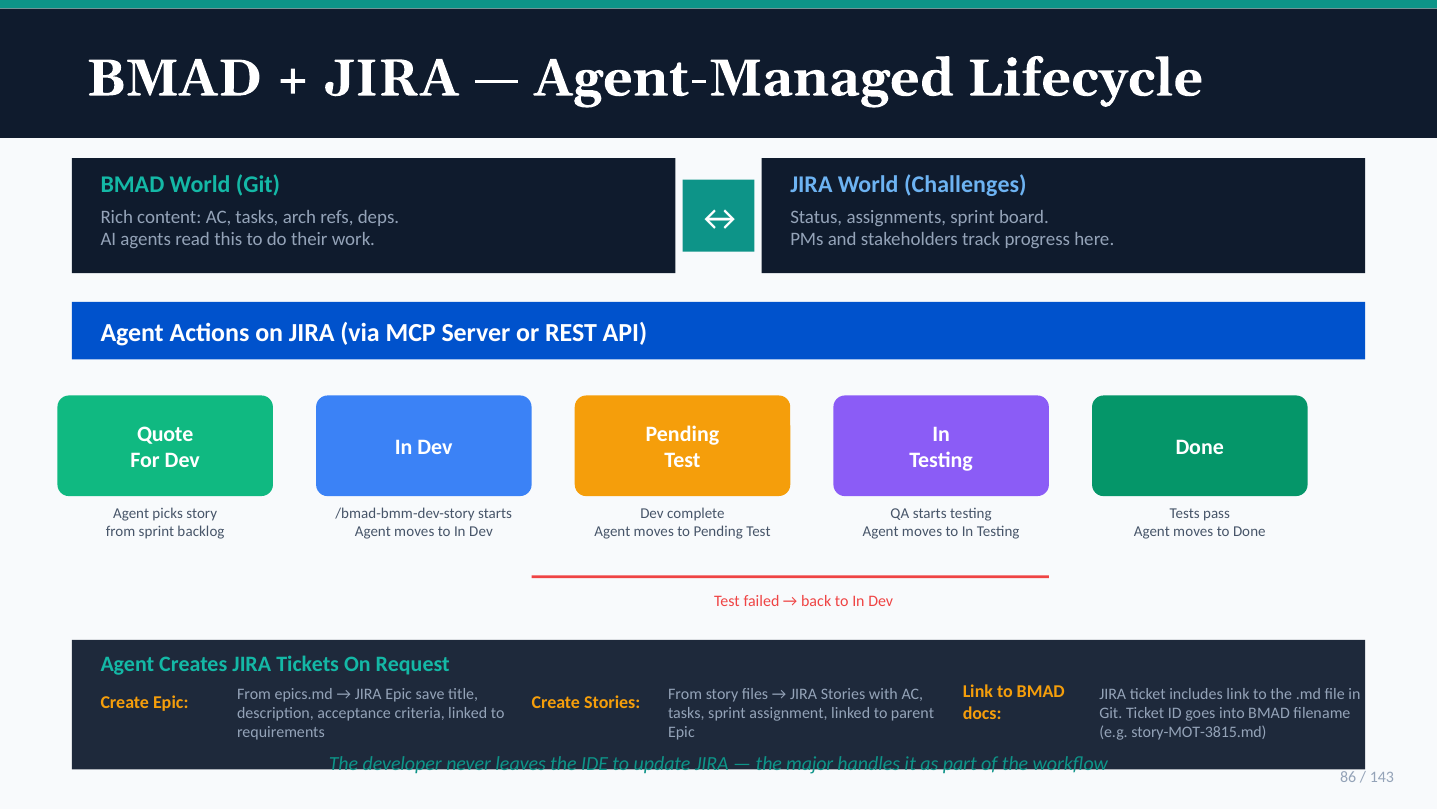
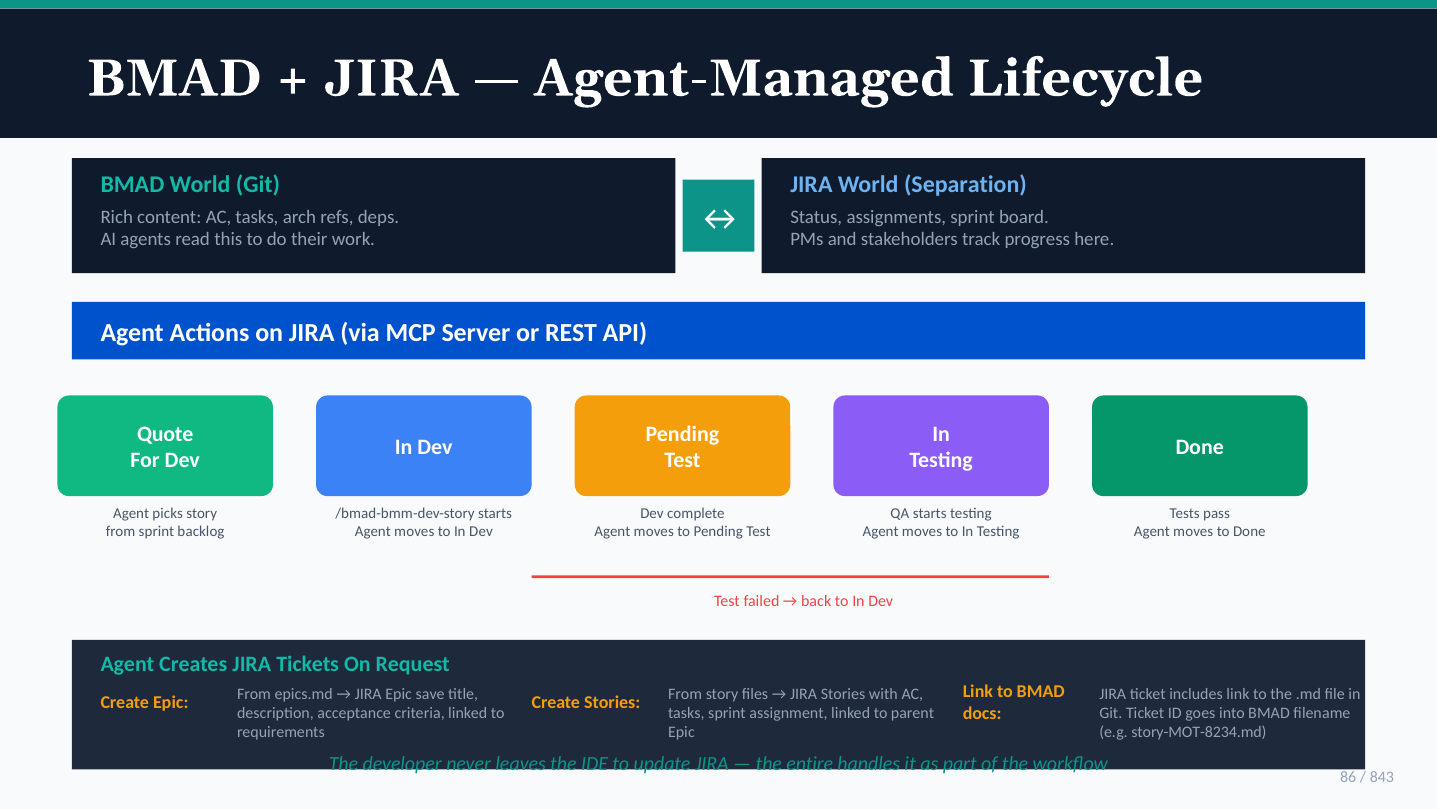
Challenges: Challenges -> Separation
story-MOT-3815.md: story-MOT-3815.md -> story-MOT-8234.md
major: major -> entire
143: 143 -> 843
